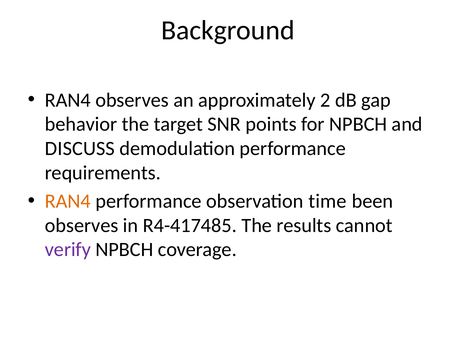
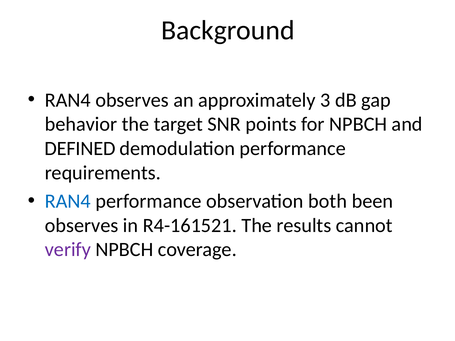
2: 2 -> 3
DISCUSS: DISCUSS -> DEFINED
RAN4 at (68, 201) colour: orange -> blue
time: time -> both
R4-417485: R4-417485 -> R4-161521
